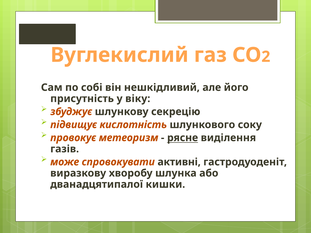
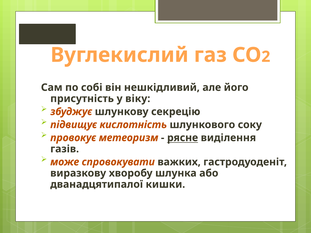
активні: активні -> важких
